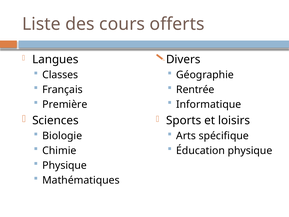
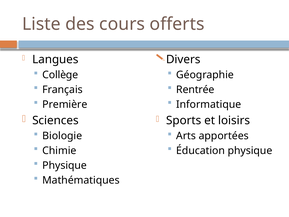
Classes: Classes -> Collège
spécifique: spécifique -> apportées
